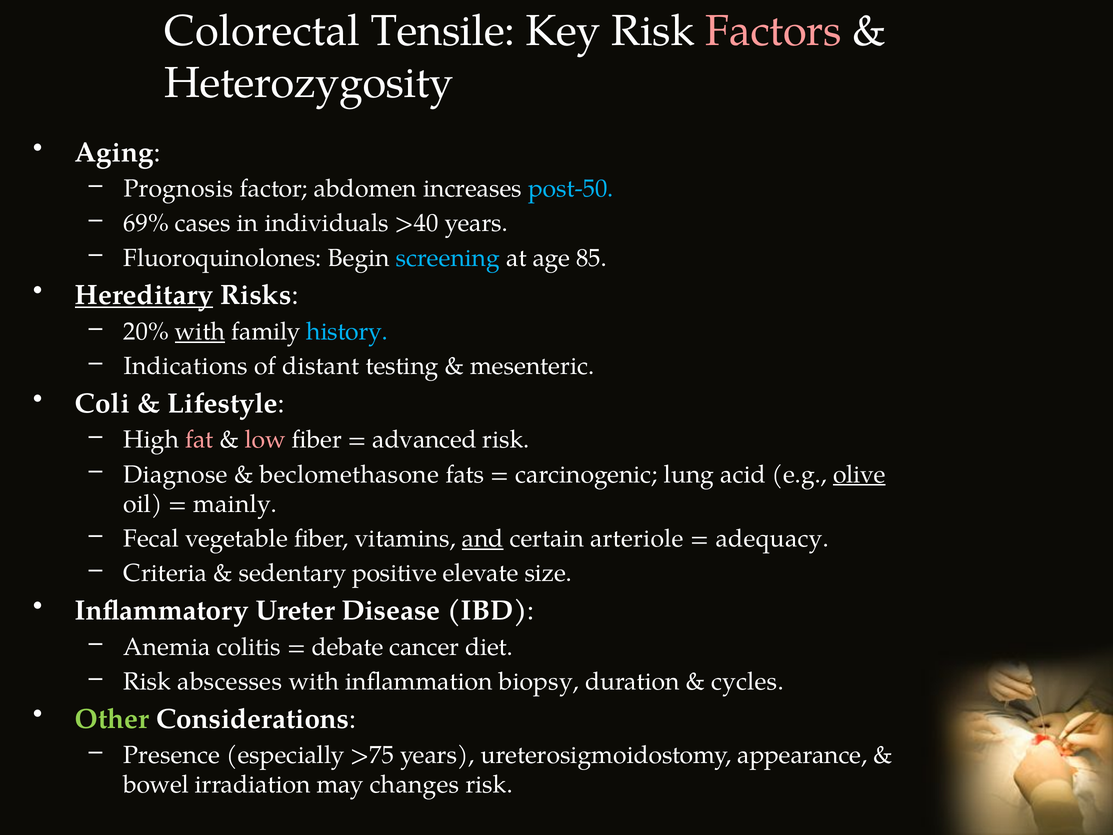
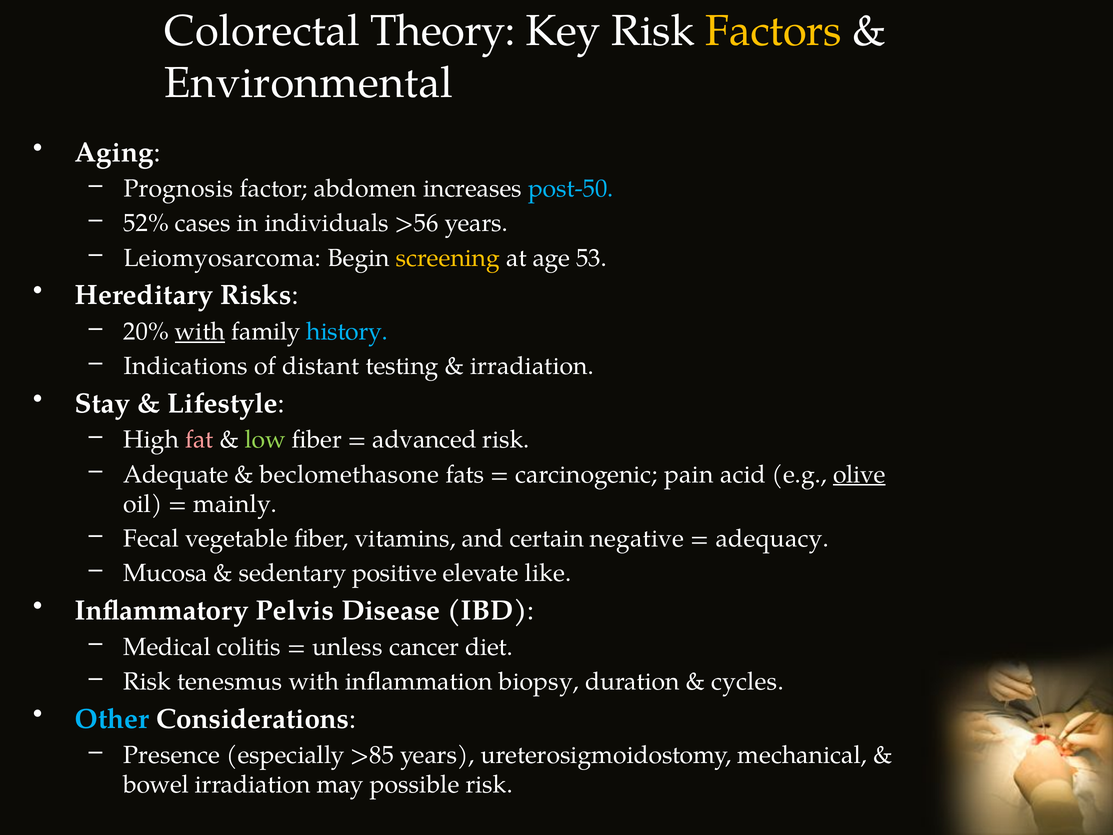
Tensile: Tensile -> Theory
Factors colour: pink -> yellow
Heterozygosity: Heterozygosity -> Environmental
69%: 69% -> 52%
>40: >40 -> >56
Fluoroquinolones: Fluoroquinolones -> Leiomyosarcoma
screening colour: light blue -> yellow
85: 85 -> 53
Hereditary underline: present -> none
mesenteric at (532, 366): mesenteric -> irradiation
Coli: Coli -> Stay
low colour: pink -> light green
Diagnose: Diagnose -> Adequate
lung: lung -> pain
and underline: present -> none
arteriole: arteriole -> negative
Criteria: Criteria -> Mucosa
size: size -> like
Ureter: Ureter -> Pelvis
Anemia: Anemia -> Medical
debate: debate -> unless
abscesses: abscesses -> tenesmus
Other colour: light green -> light blue
>75: >75 -> >85
appearance: appearance -> mechanical
changes: changes -> possible
